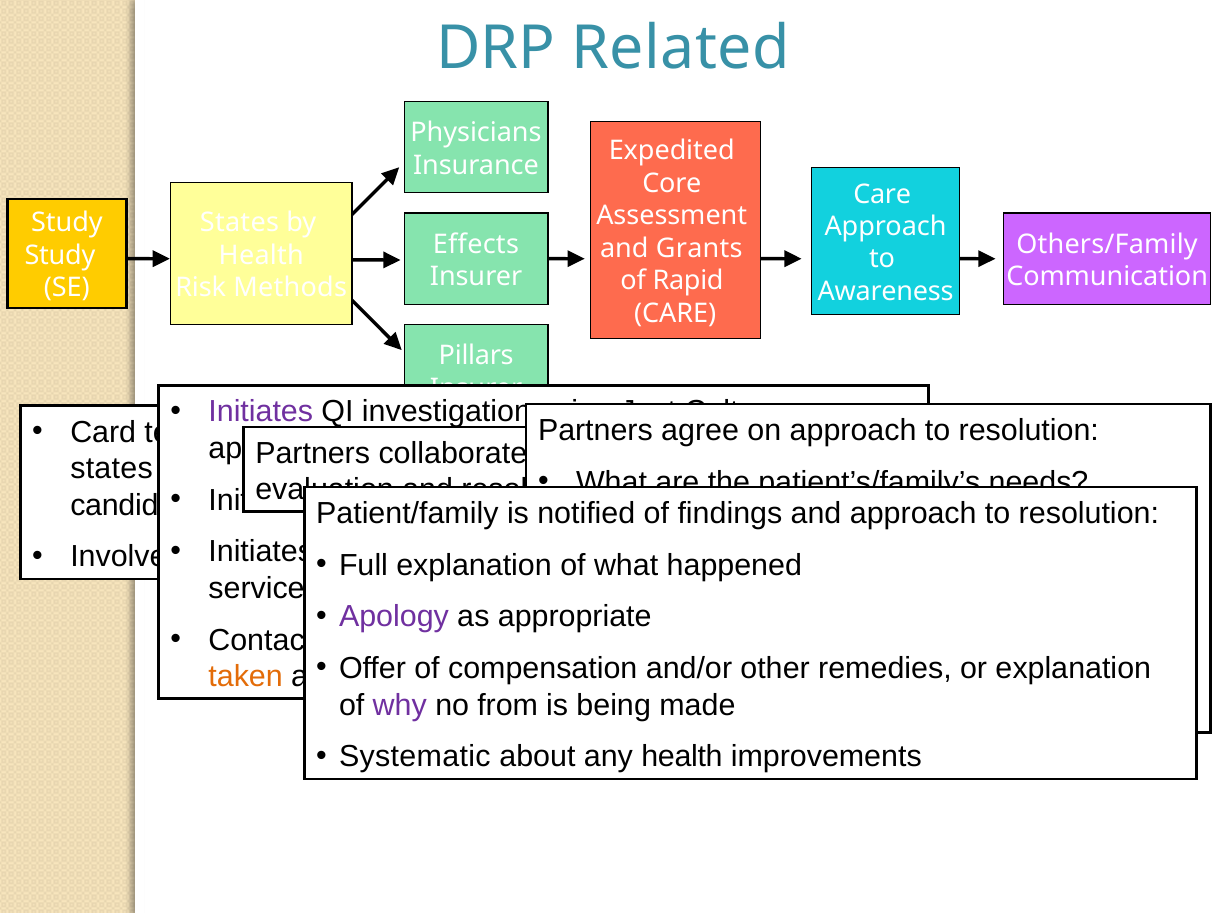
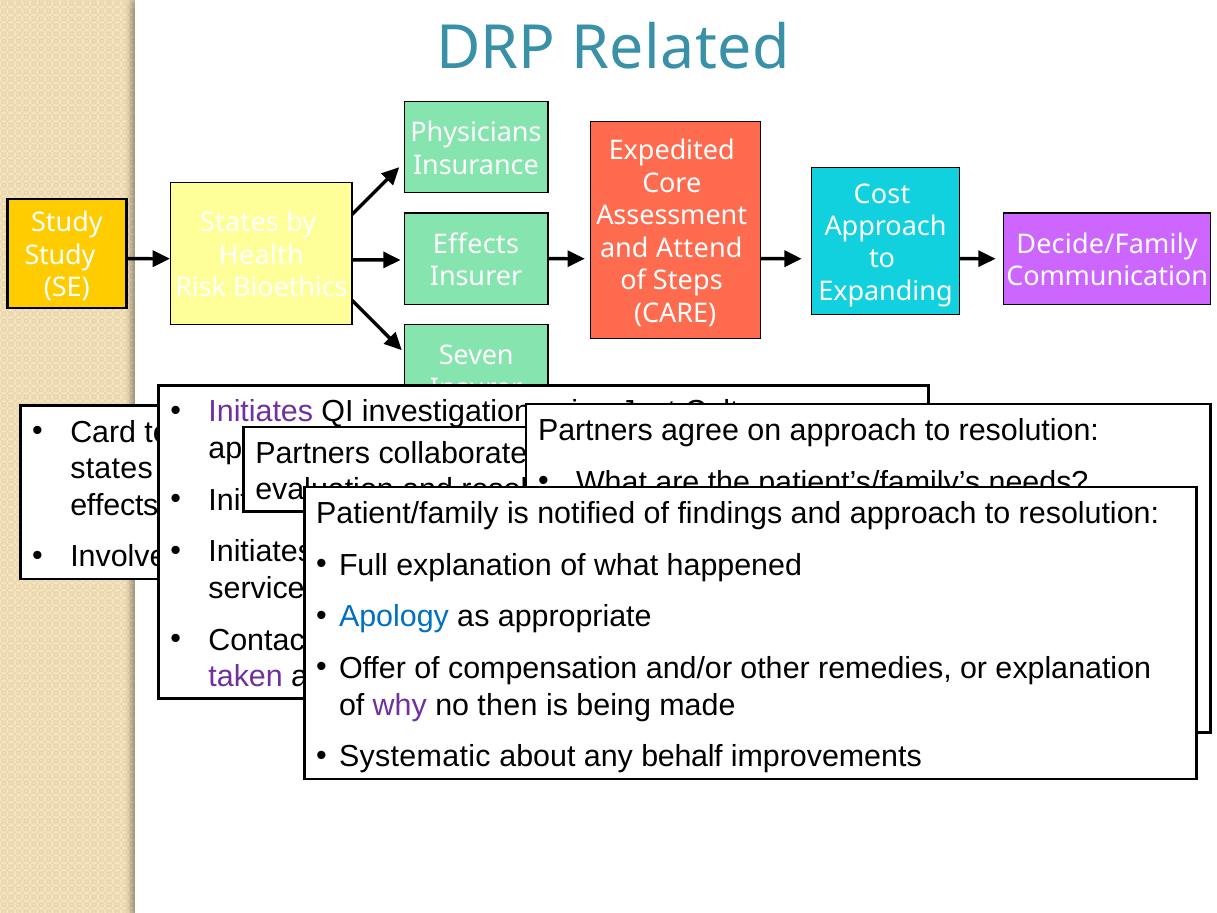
Care at (882, 194): Care -> Cost
Others/Family: Others/Family -> Decide/Family
Grants: Grants -> Attend
of Rapid: Rapid -> Steps
Methods: Methods -> Bioethics
Awareness: Awareness -> Expanding
Pillars: Pillars -> Seven
candid at (114, 505): candid -> effects
Apology colour: purple -> blue
taken colour: orange -> purple
no from: from -> then
any health: health -> behalf
